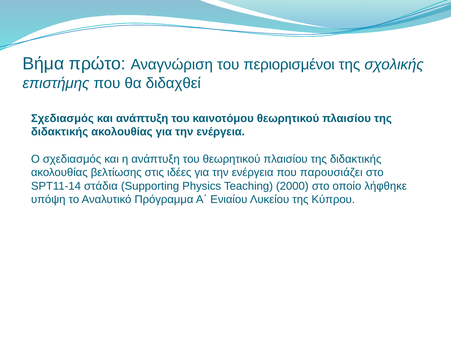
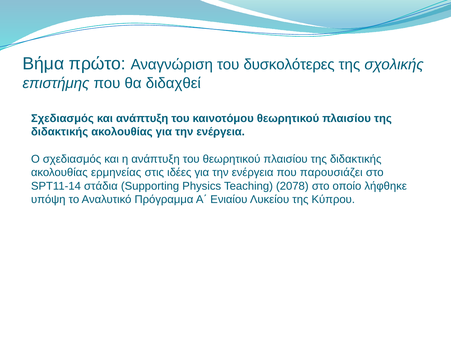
περιορισμένοι: περιορισμένοι -> δυσκολότερες
βελτίωσης: βελτίωσης -> ερμηνείας
2000: 2000 -> 2078
